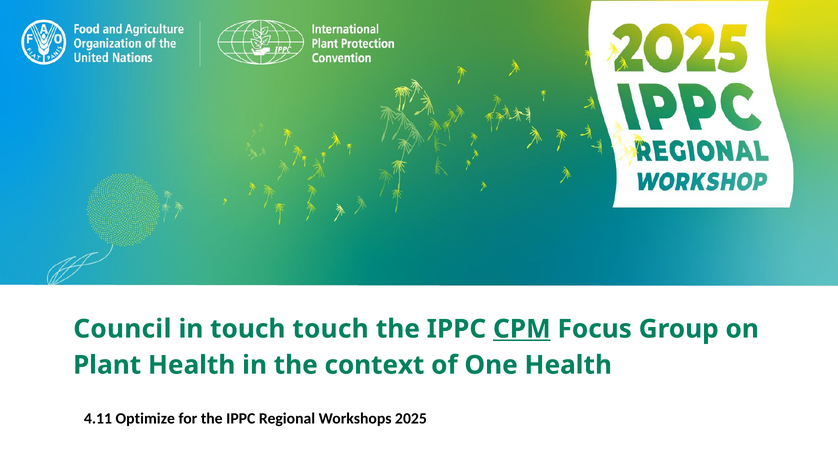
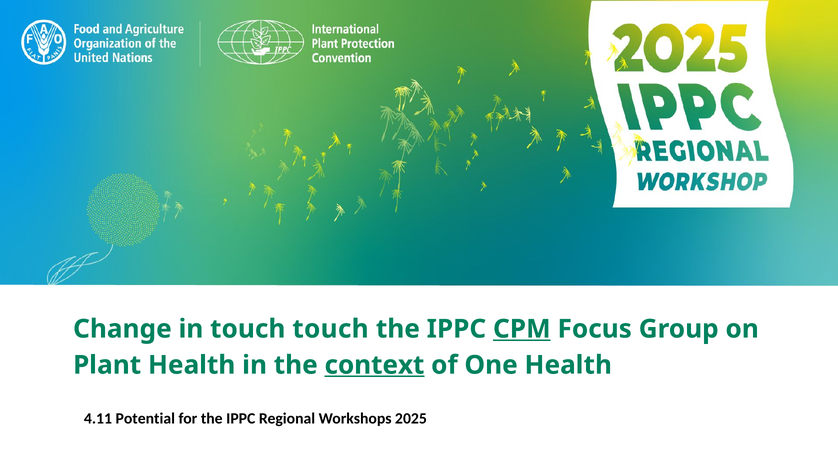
Council: Council -> Change
context underline: none -> present
Optimize: Optimize -> Potential
